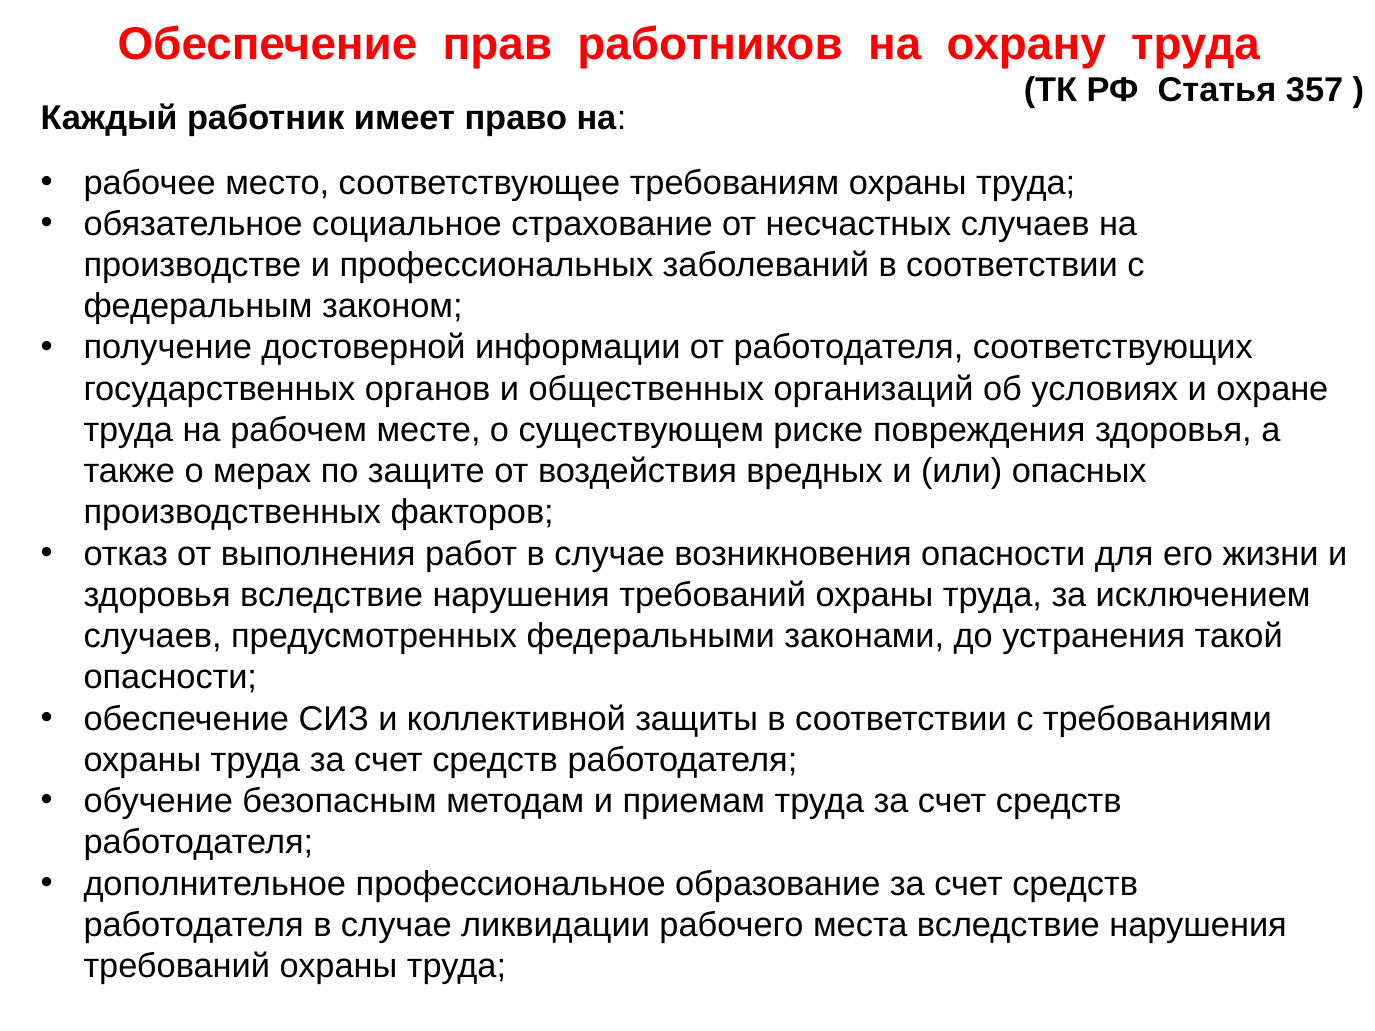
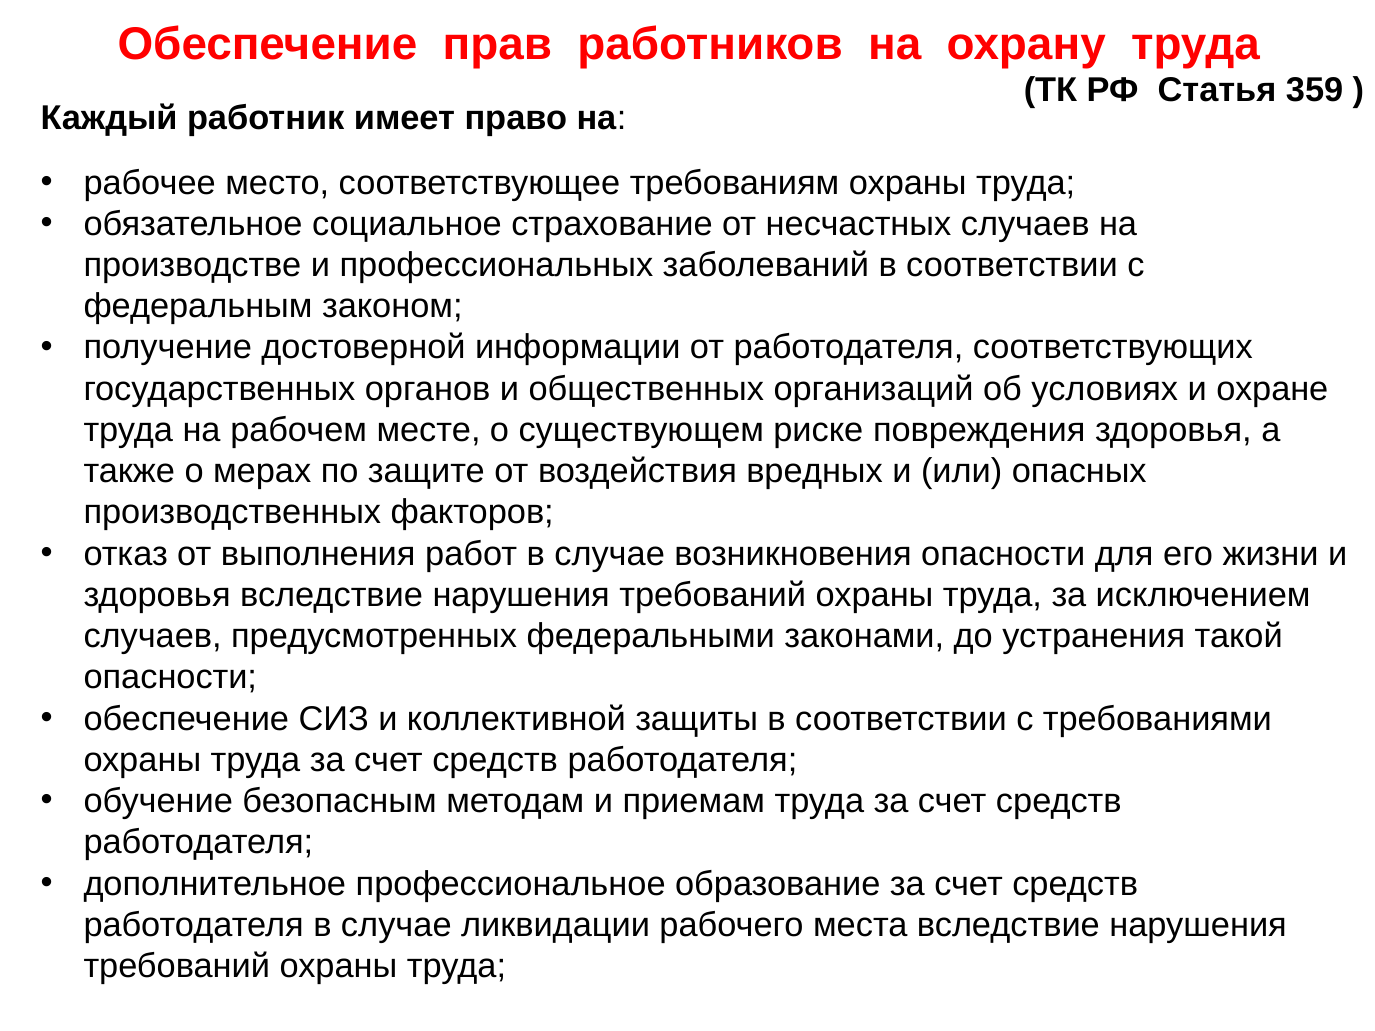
357: 357 -> 359
